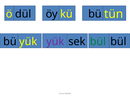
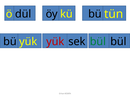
yük colour: purple -> red
